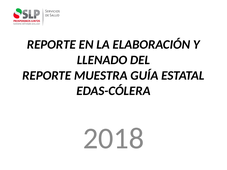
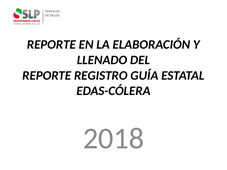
MUESTRA: MUESTRA -> REGISTRO
